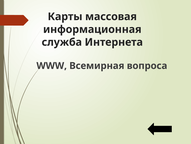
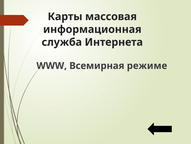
вопроса: вопроса -> режиме
